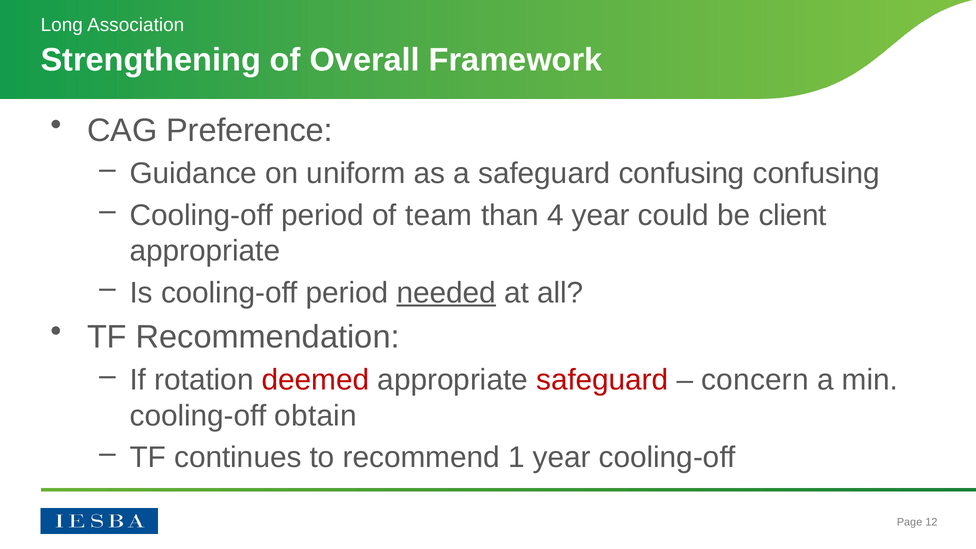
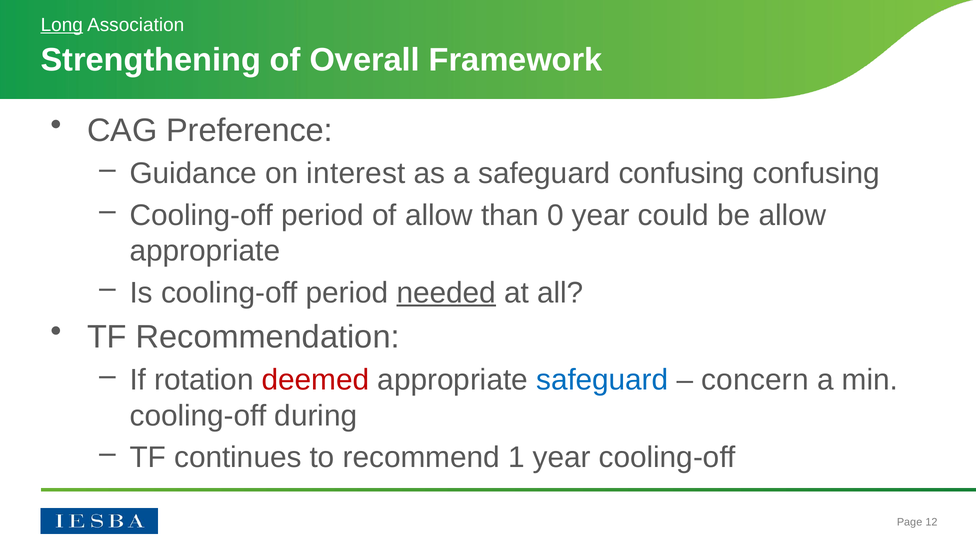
Long underline: none -> present
uniform: uniform -> interest
of team: team -> allow
4: 4 -> 0
be client: client -> allow
safeguard at (602, 380) colour: red -> blue
obtain: obtain -> during
